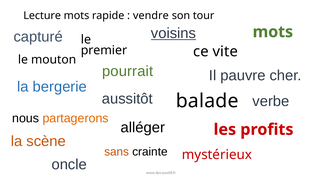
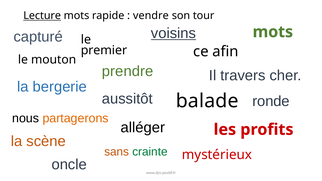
Lecture underline: none -> present
vite: vite -> afin
pourrait: pourrait -> prendre
pauvre: pauvre -> travers
verbe: verbe -> ronde
crainte colour: black -> green
